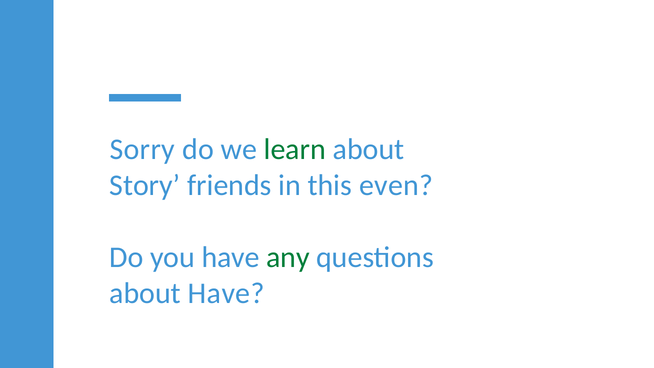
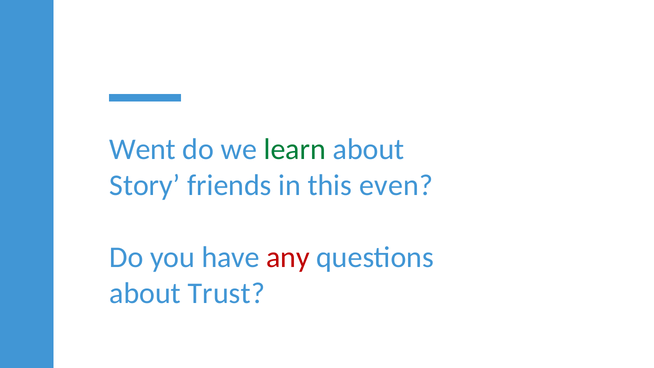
Sorry: Sorry -> Went
any colour: green -> red
about Have: Have -> Trust
